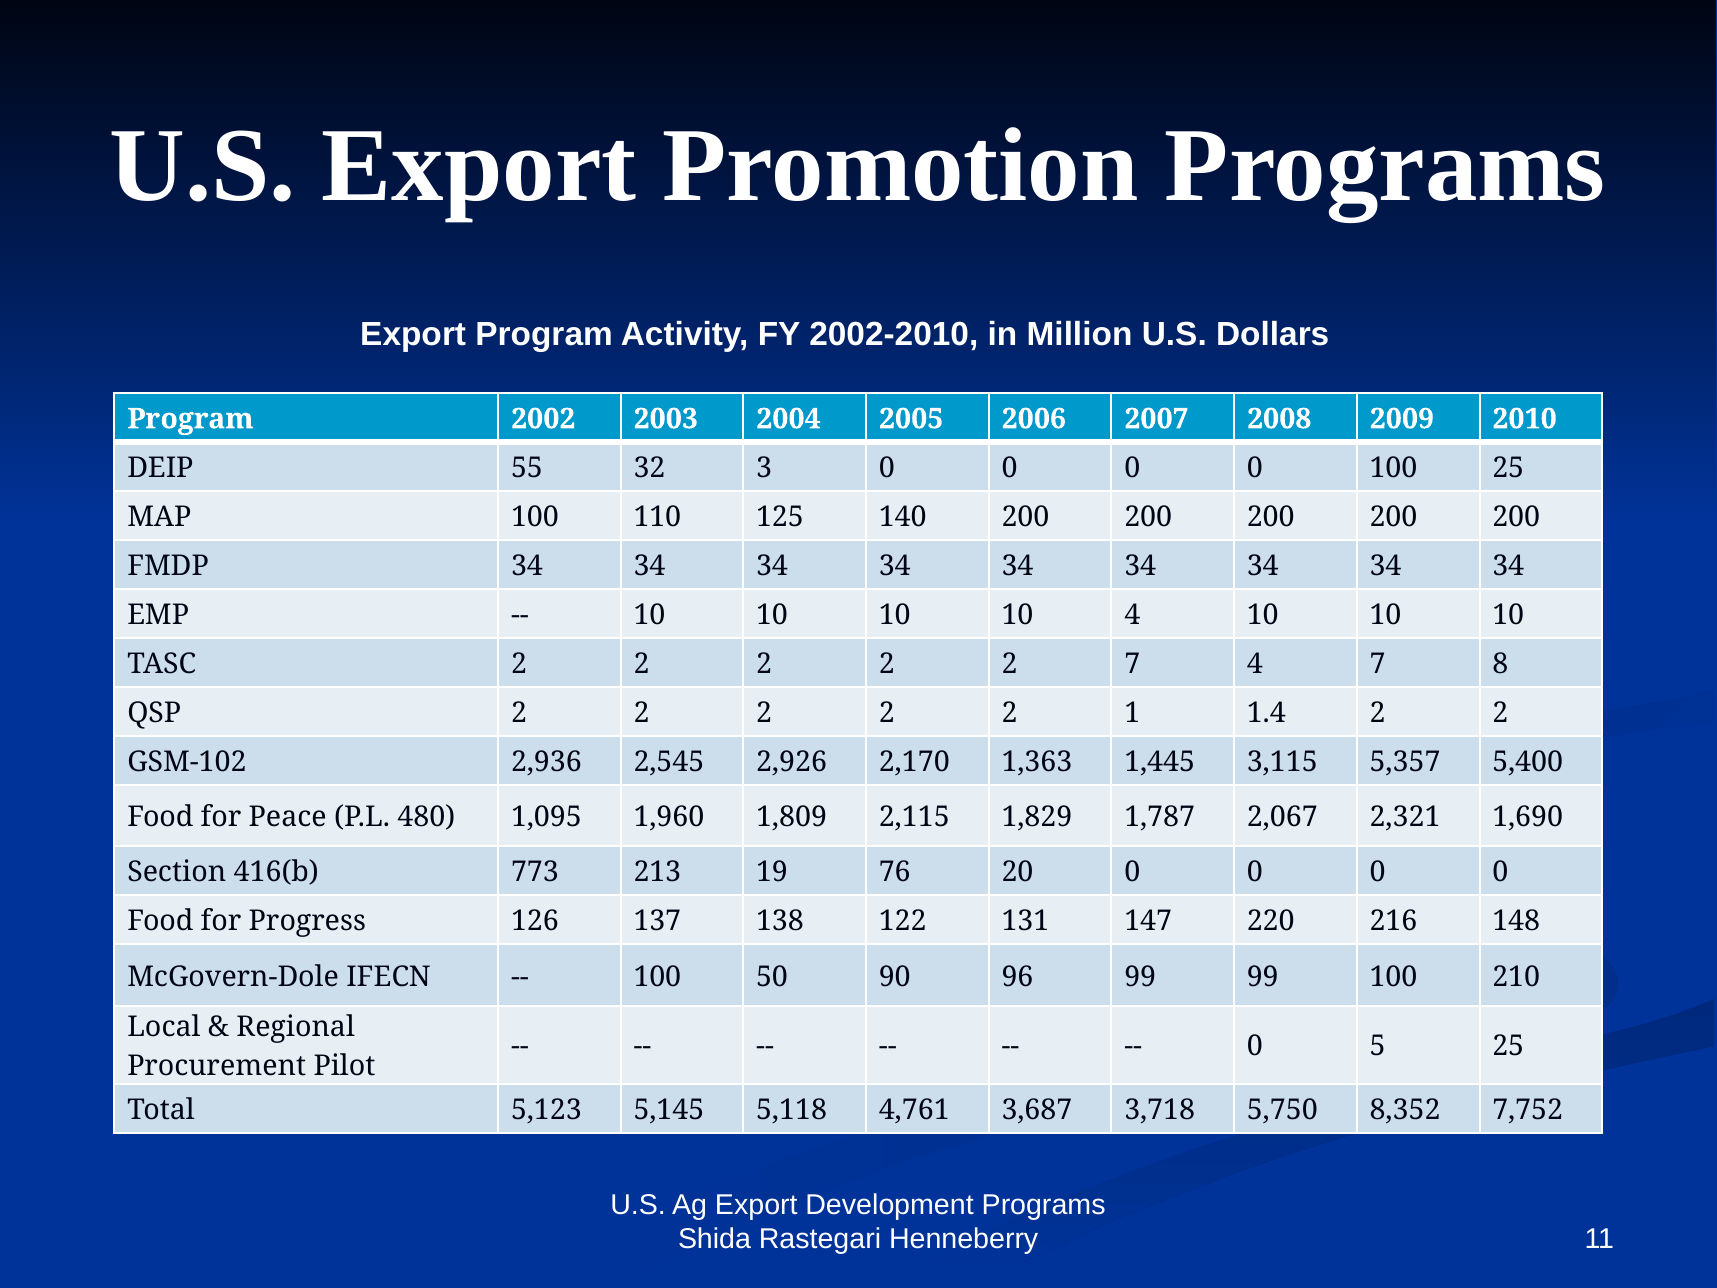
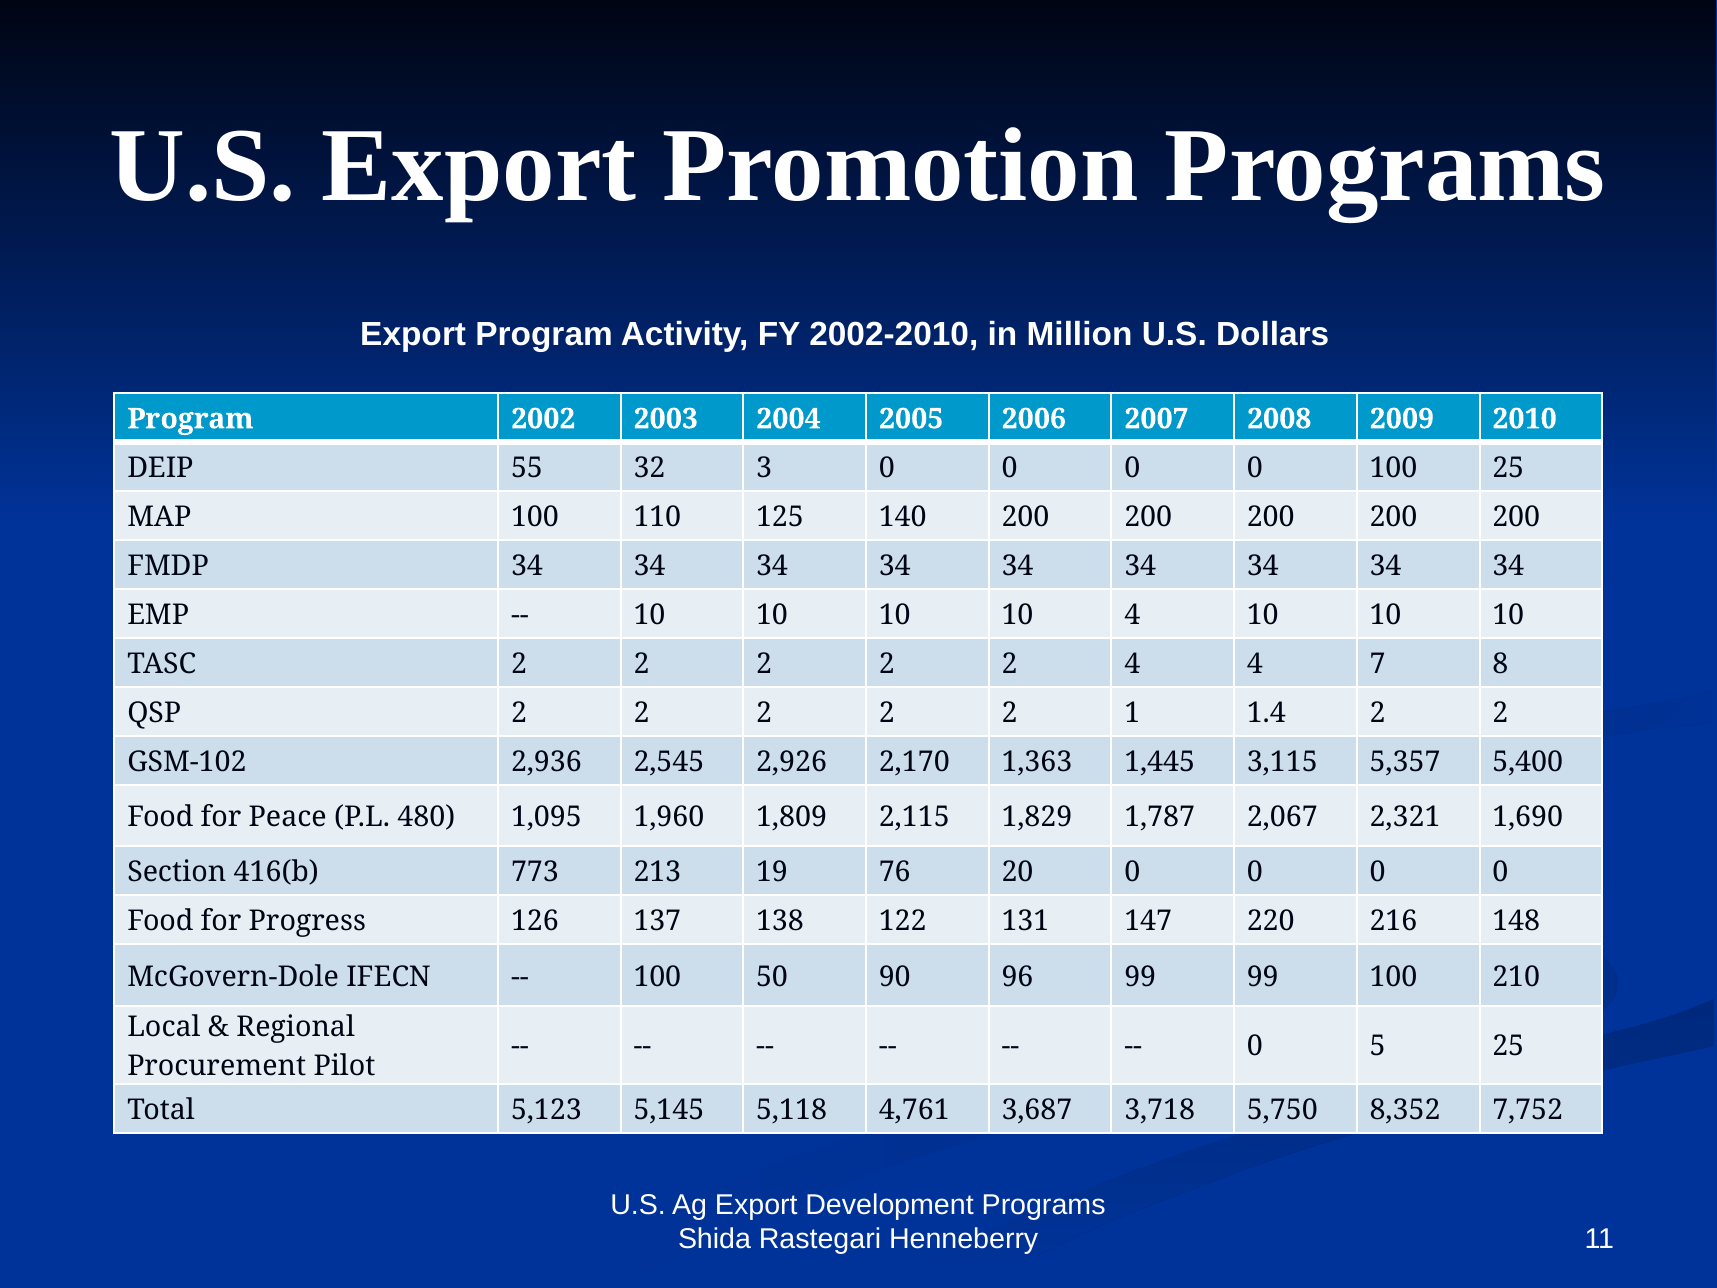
2 7: 7 -> 4
